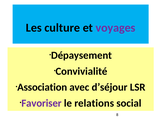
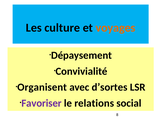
voyages colour: purple -> orange
Association: Association -> Organisent
d’séjour: d’séjour -> d’sortes
